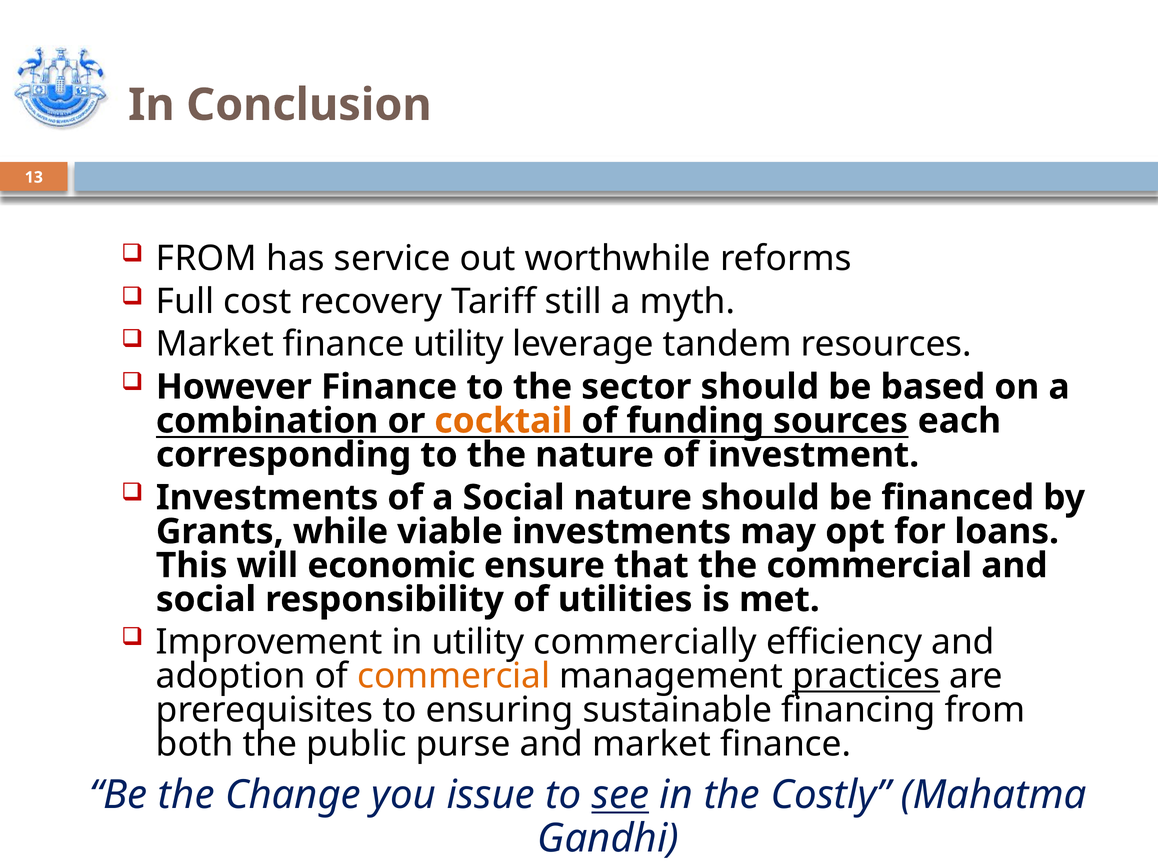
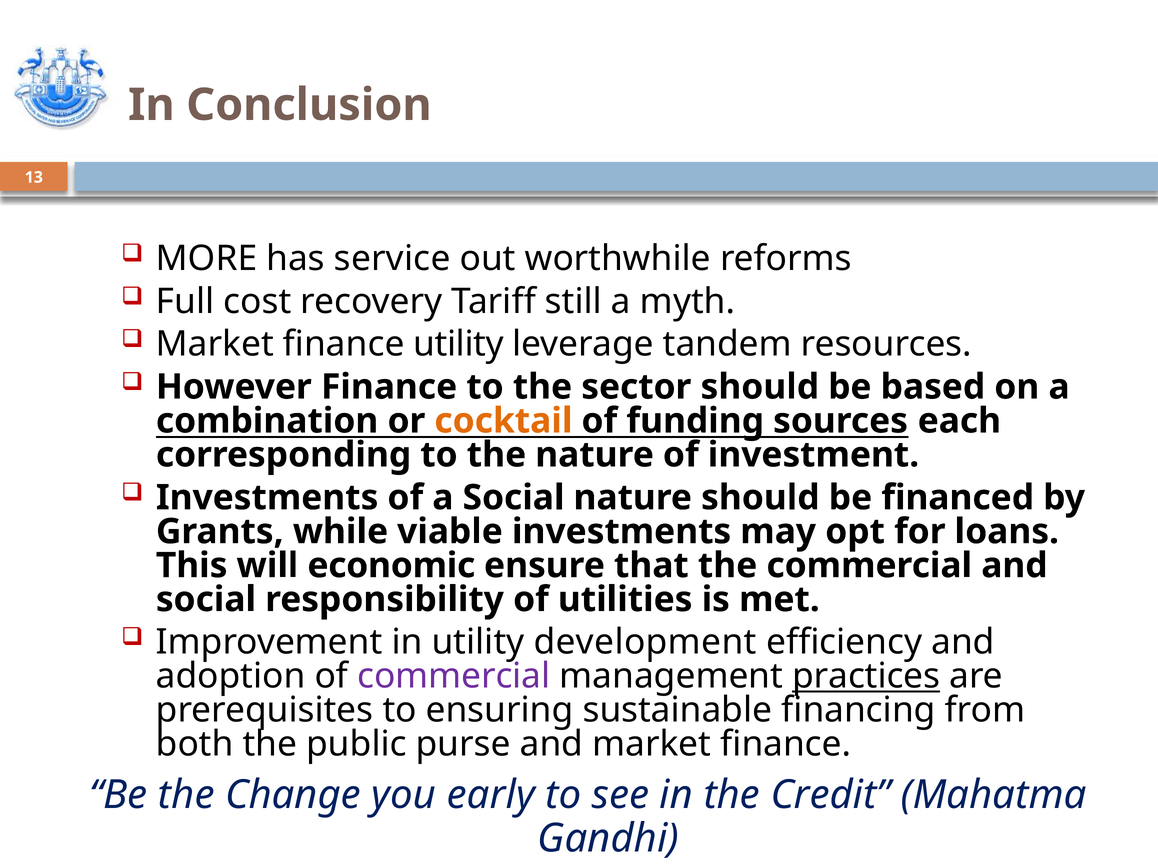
FROM at (206, 259): FROM -> MORE
commercially: commercially -> development
commercial at (454, 677) colour: orange -> purple
issue: issue -> early
see underline: present -> none
Costly: Costly -> Credit
